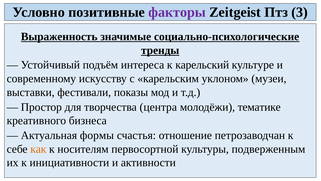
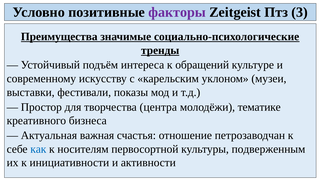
Выраженность: Выраженность -> Преимущества
карельский: карельский -> обращений
формы: формы -> важная
как colour: orange -> blue
